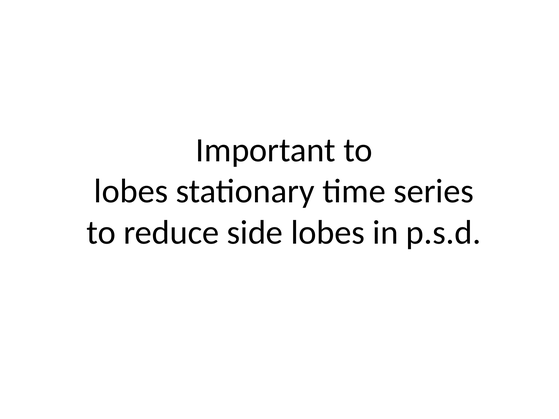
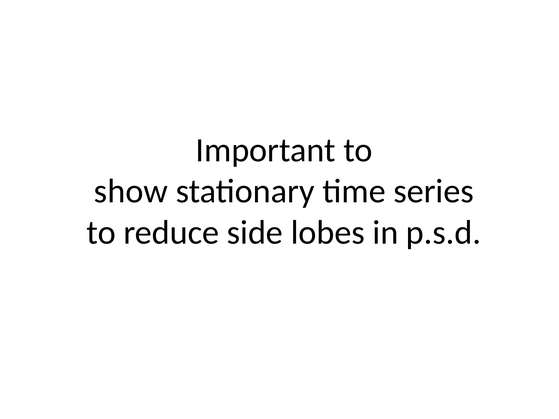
lobes at (131, 192): lobes -> show
